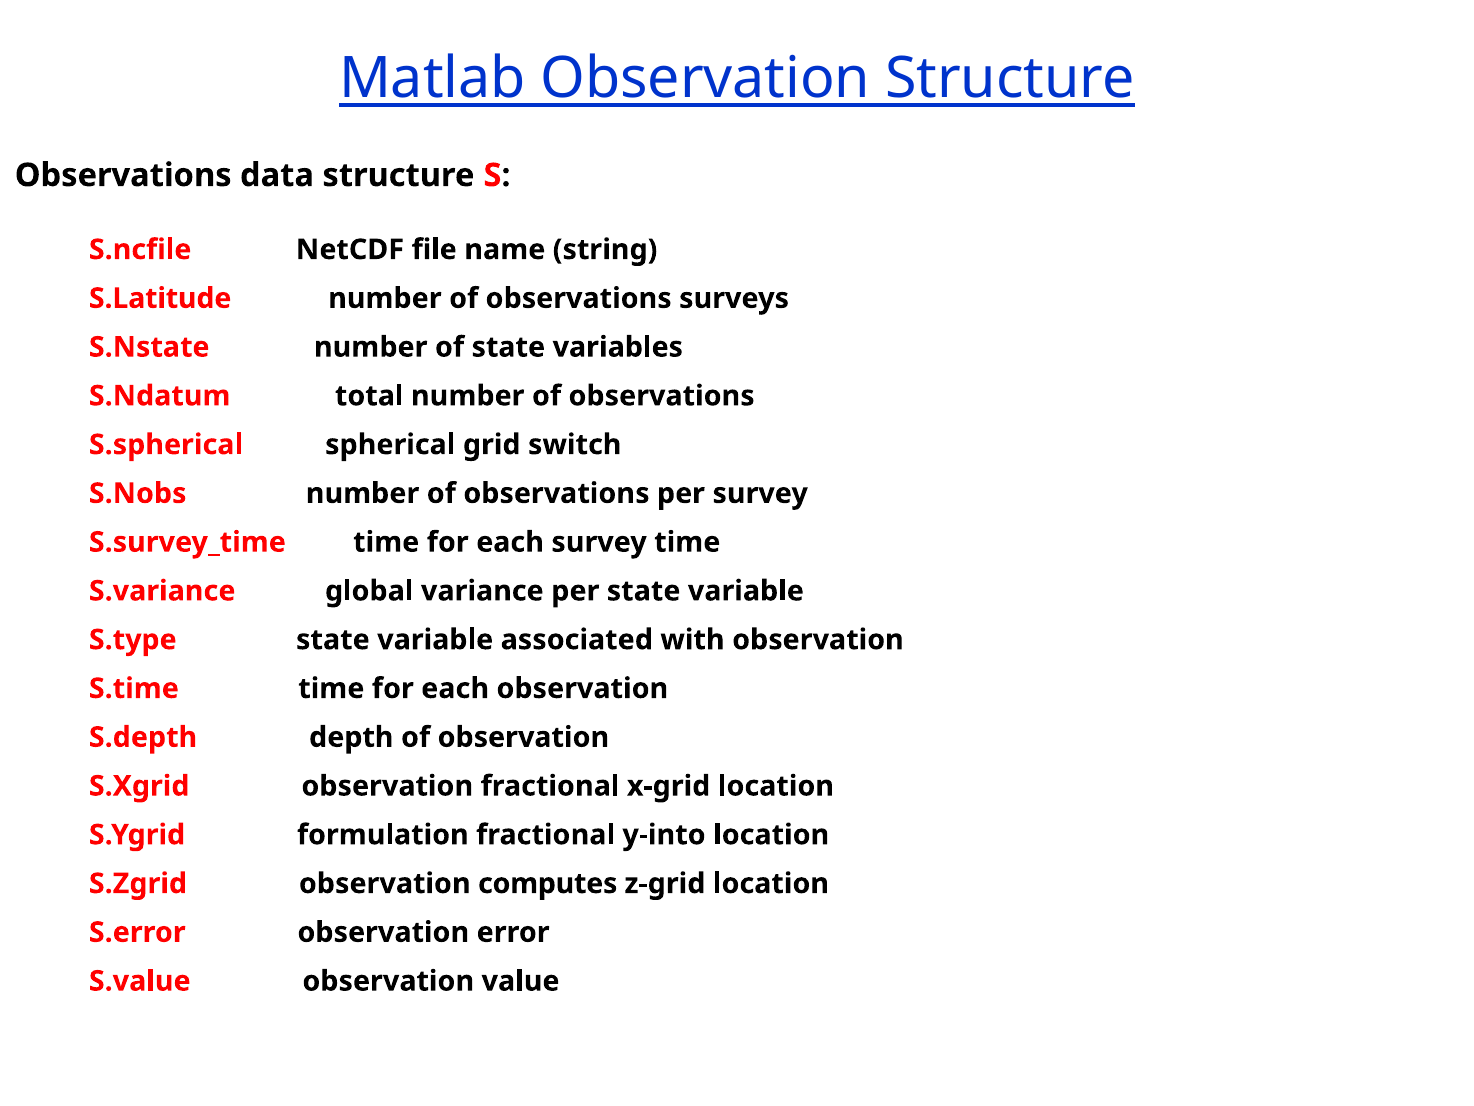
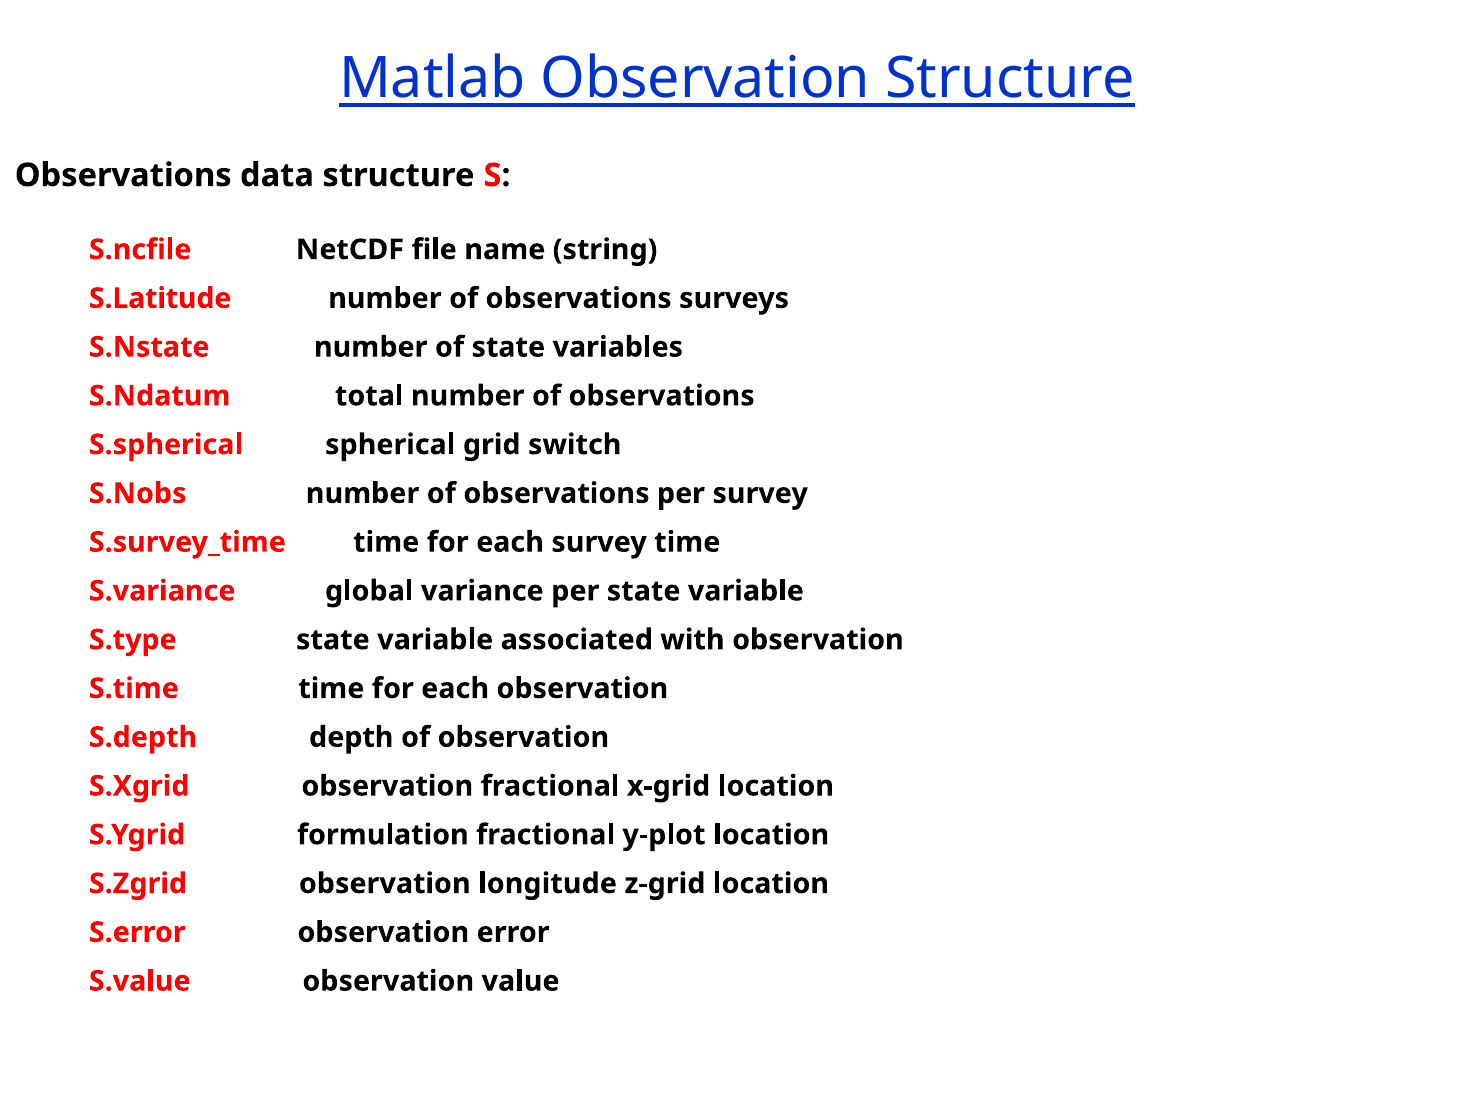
y-into: y-into -> y-plot
computes: computes -> longitude
